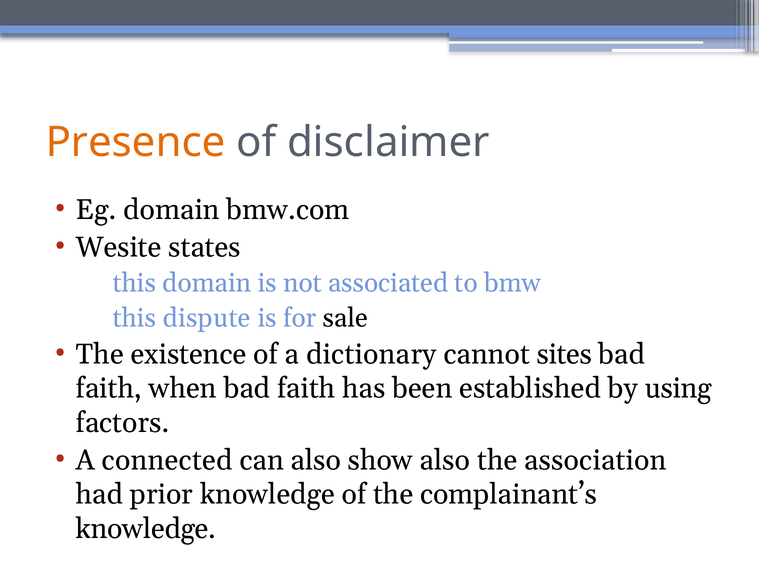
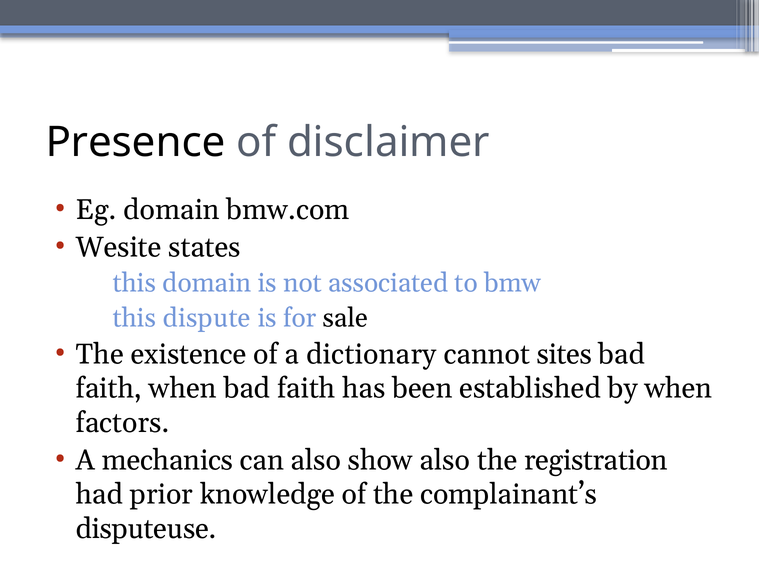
Presence colour: orange -> black
by using: using -> when
connected: connected -> mechanics
association: association -> registration
knowledge at (146, 528): knowledge -> disputeuse
